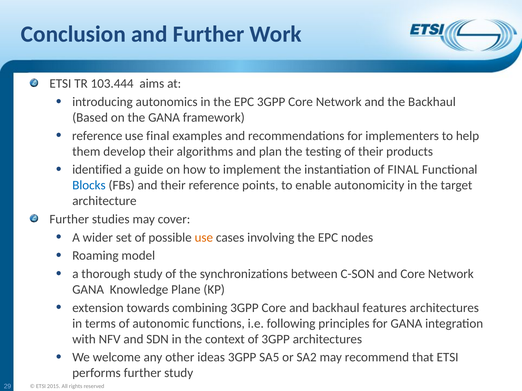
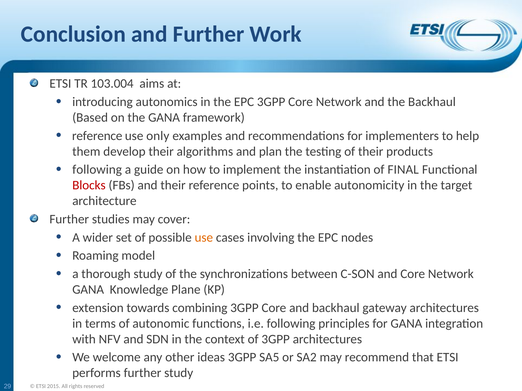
103.444: 103.444 -> 103.004
use final: final -> only
identified at (97, 170): identified -> following
Blocks colour: blue -> red
features: features -> gateway
